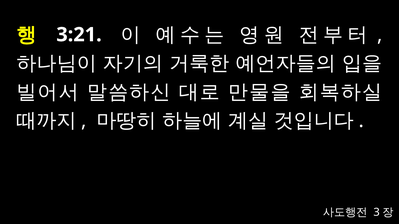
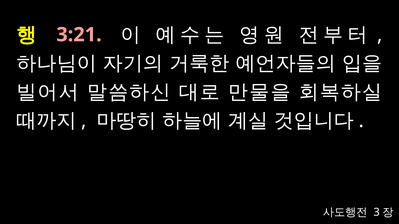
3:21 colour: white -> pink
